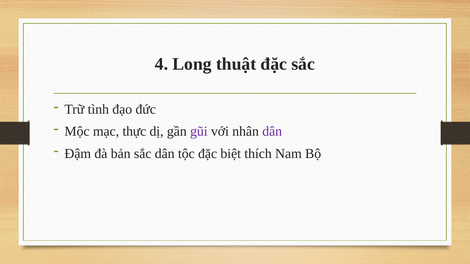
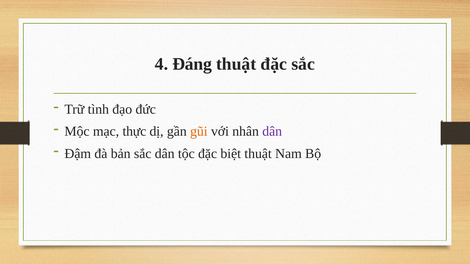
Long: Long -> Đáng
gũi colour: purple -> orange
biệt thích: thích -> thuật
